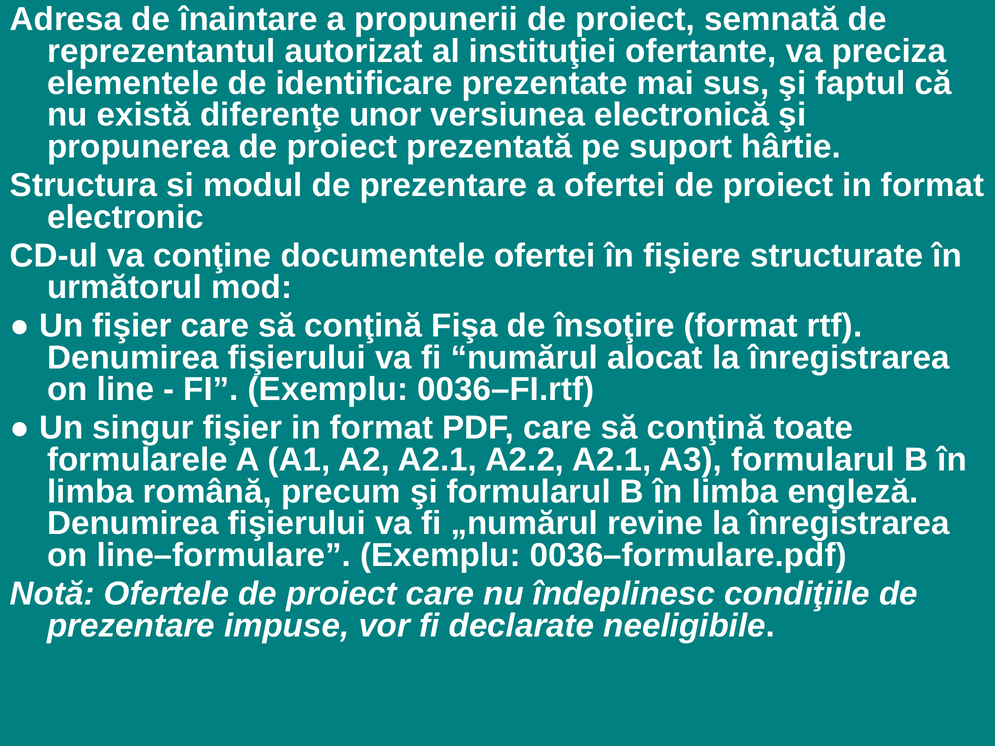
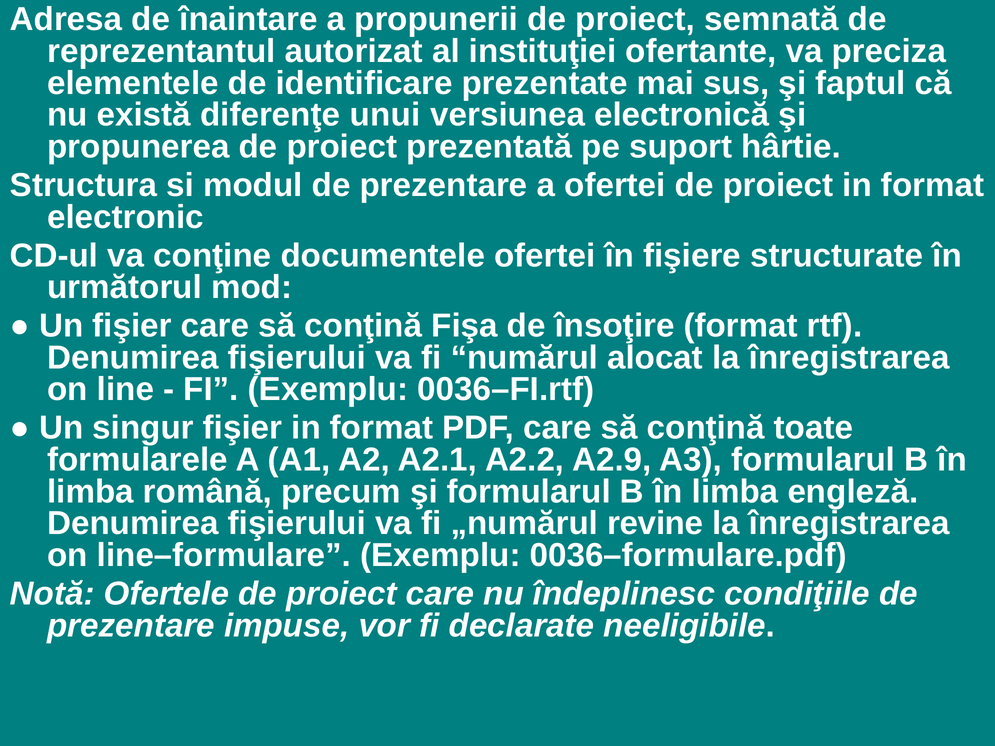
unor: unor -> unui
A2.2 A2.1: A2.1 -> A2.9
